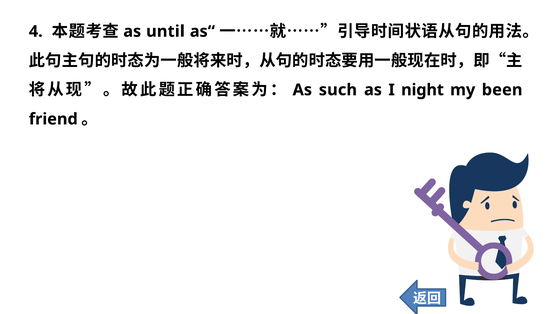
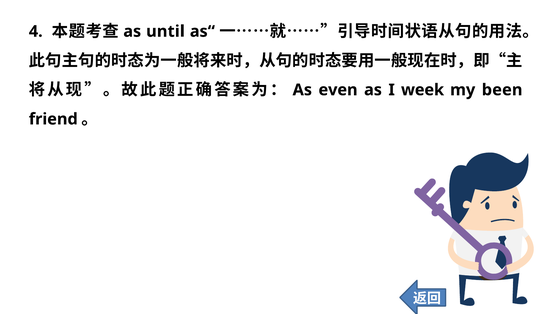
such: such -> even
night: night -> week
